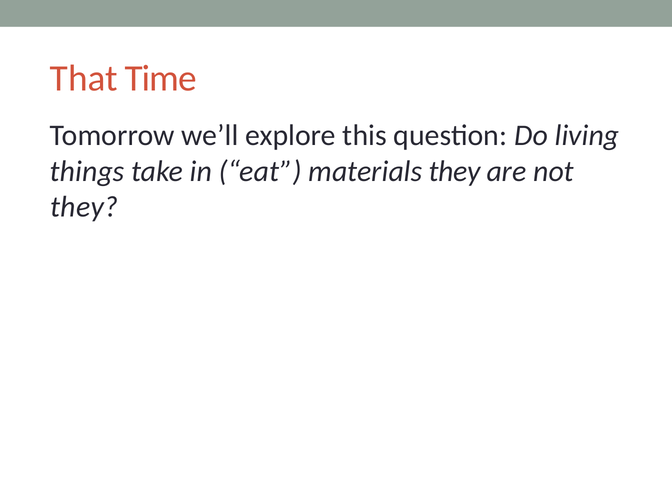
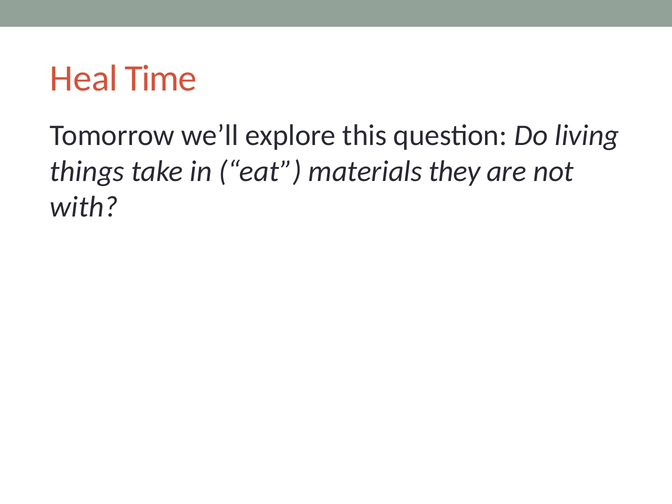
That: That -> Heal
they at (84, 207): they -> with
